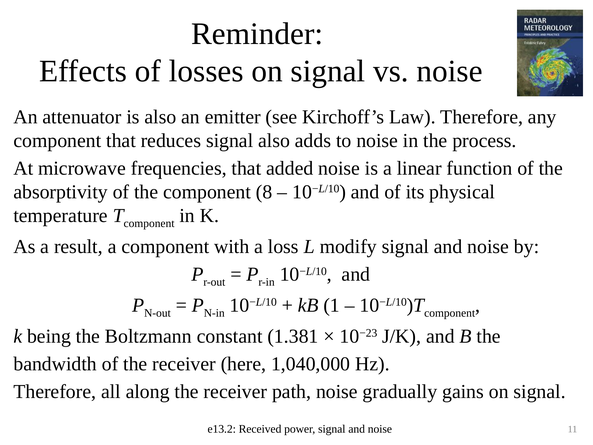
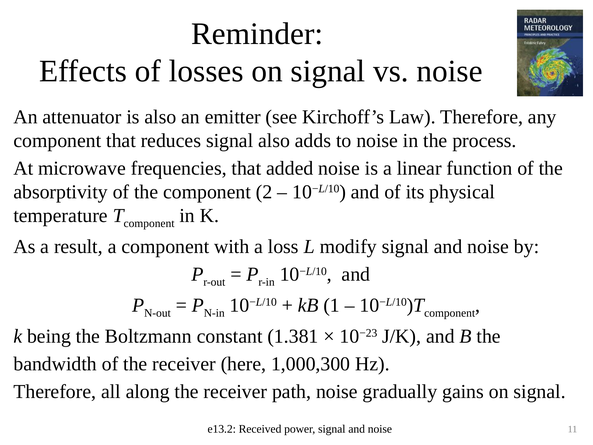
8: 8 -> 2
1,040,000: 1,040,000 -> 1,000,300
